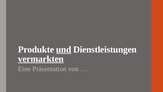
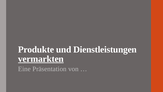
und underline: present -> none
